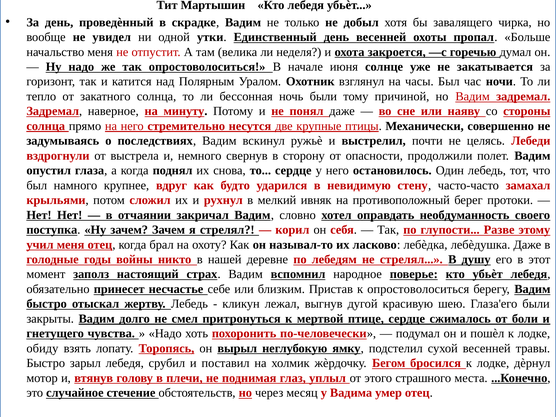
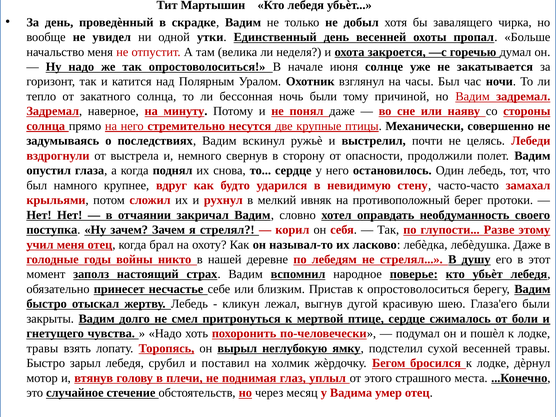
обиду at (42, 348): обиду -> травы
